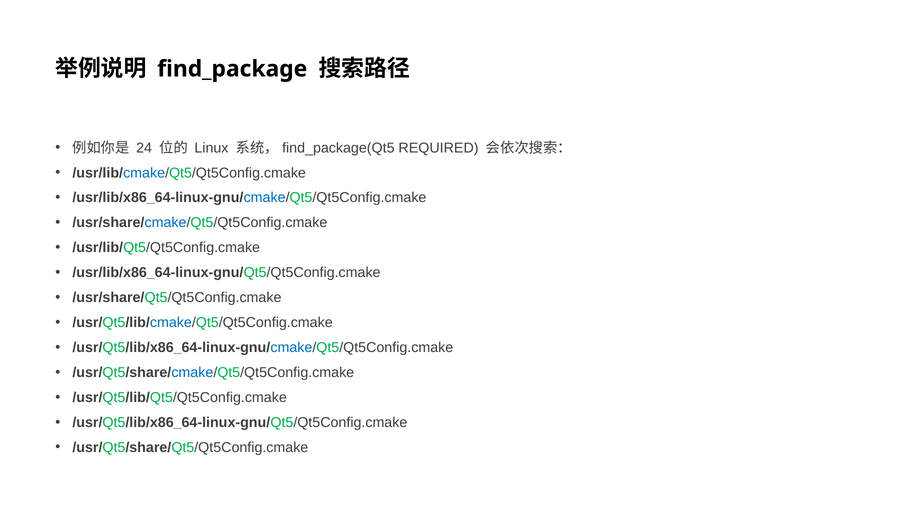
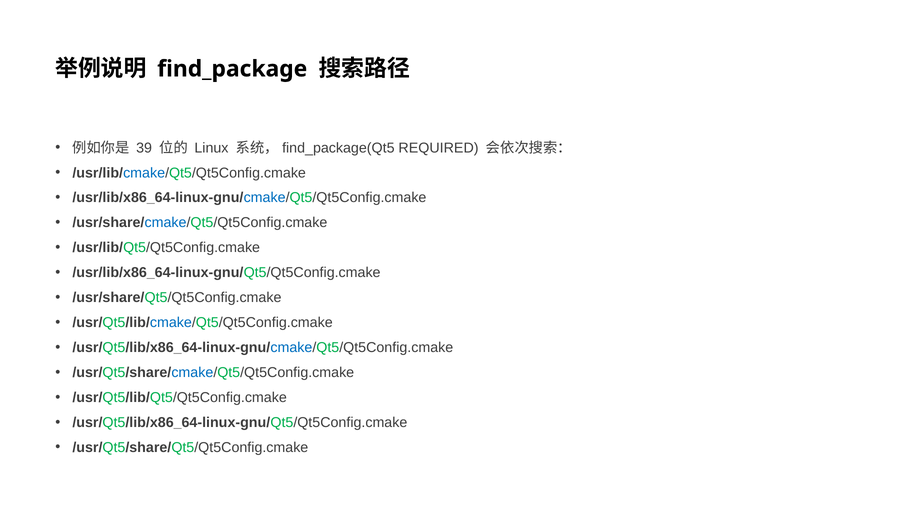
24: 24 -> 39
